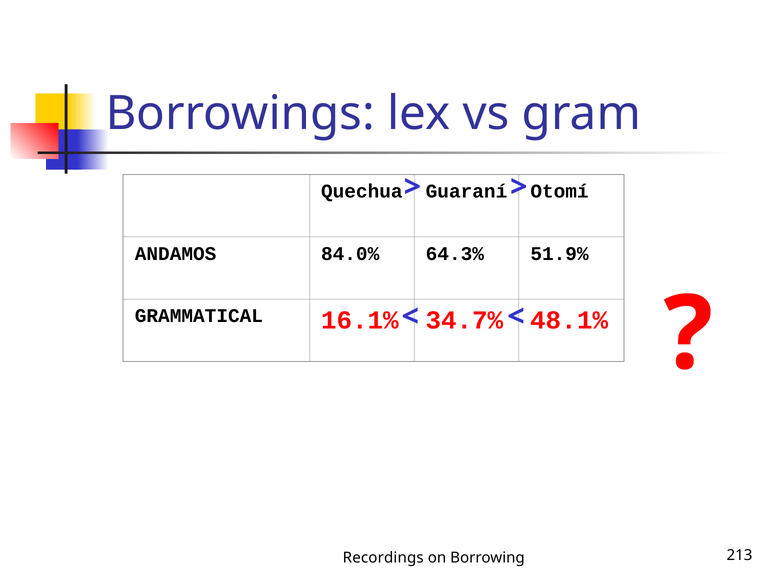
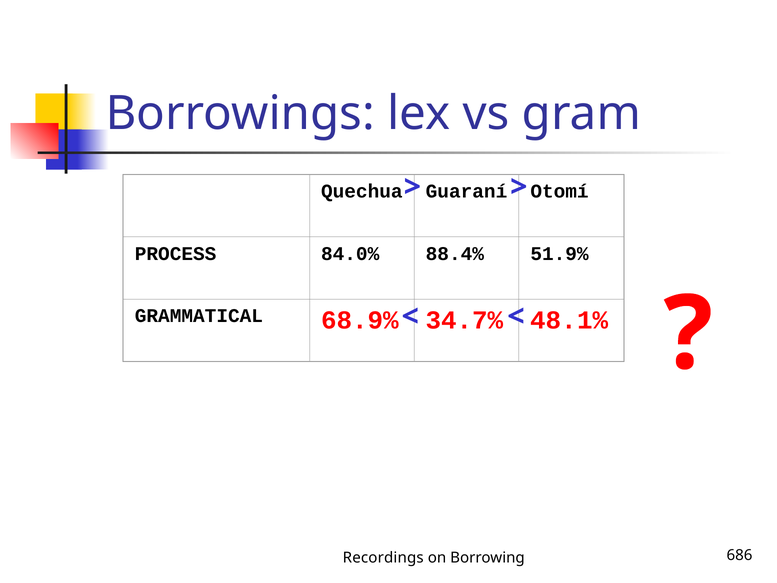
ANDAMOS: ANDAMOS -> PROCESS
64.3%: 64.3% -> 88.4%
16.1%: 16.1% -> 68.9%
213: 213 -> 686
